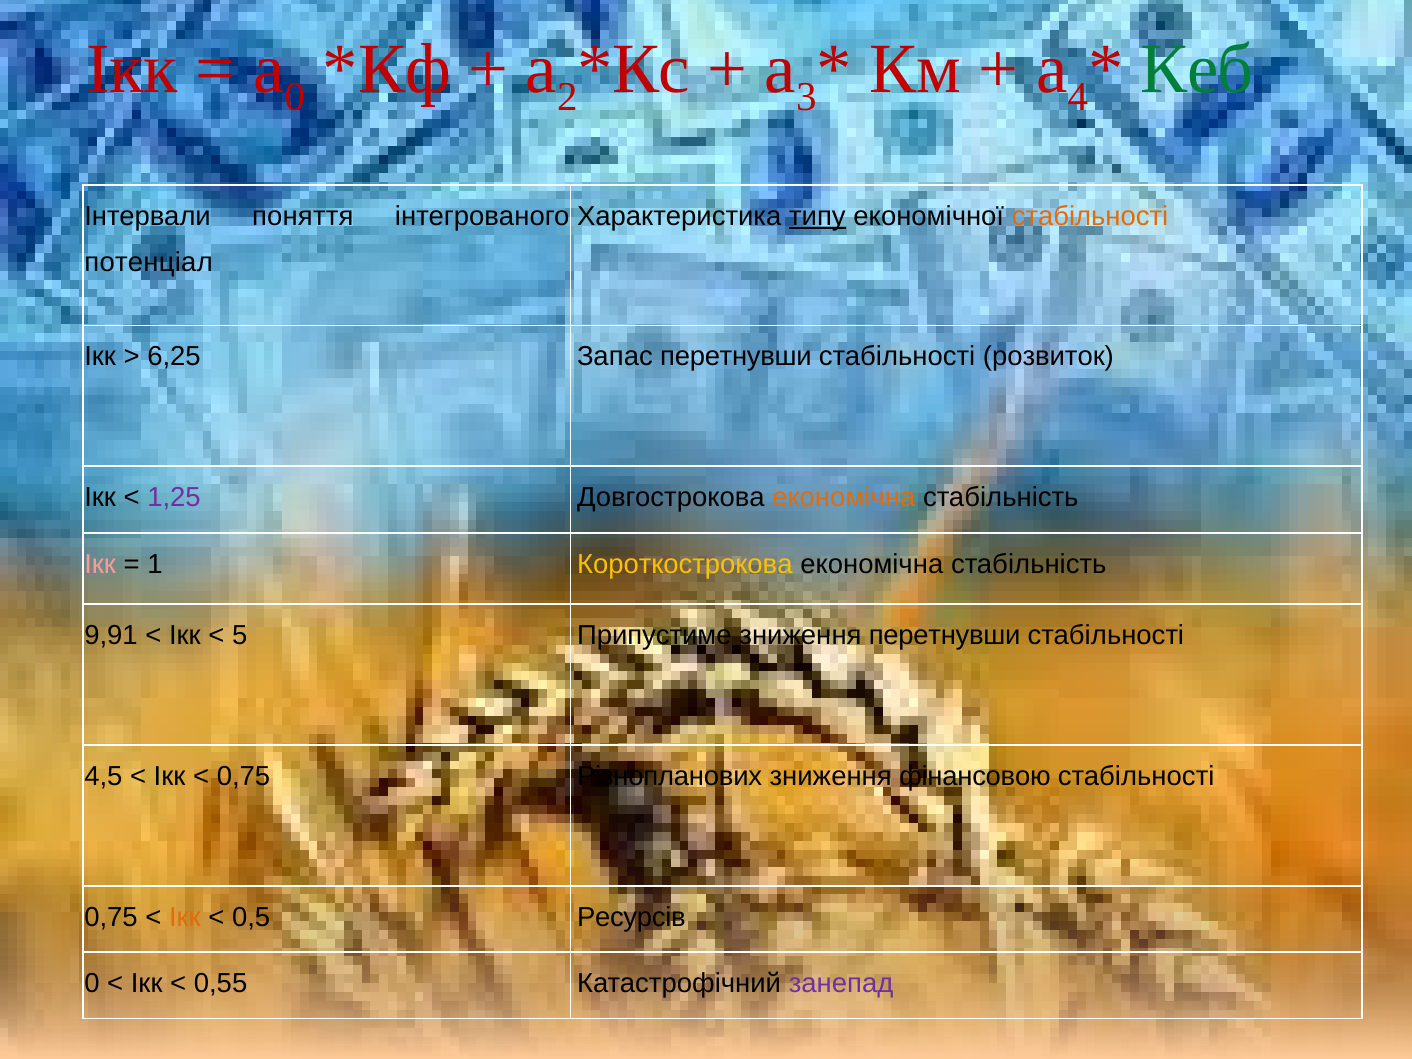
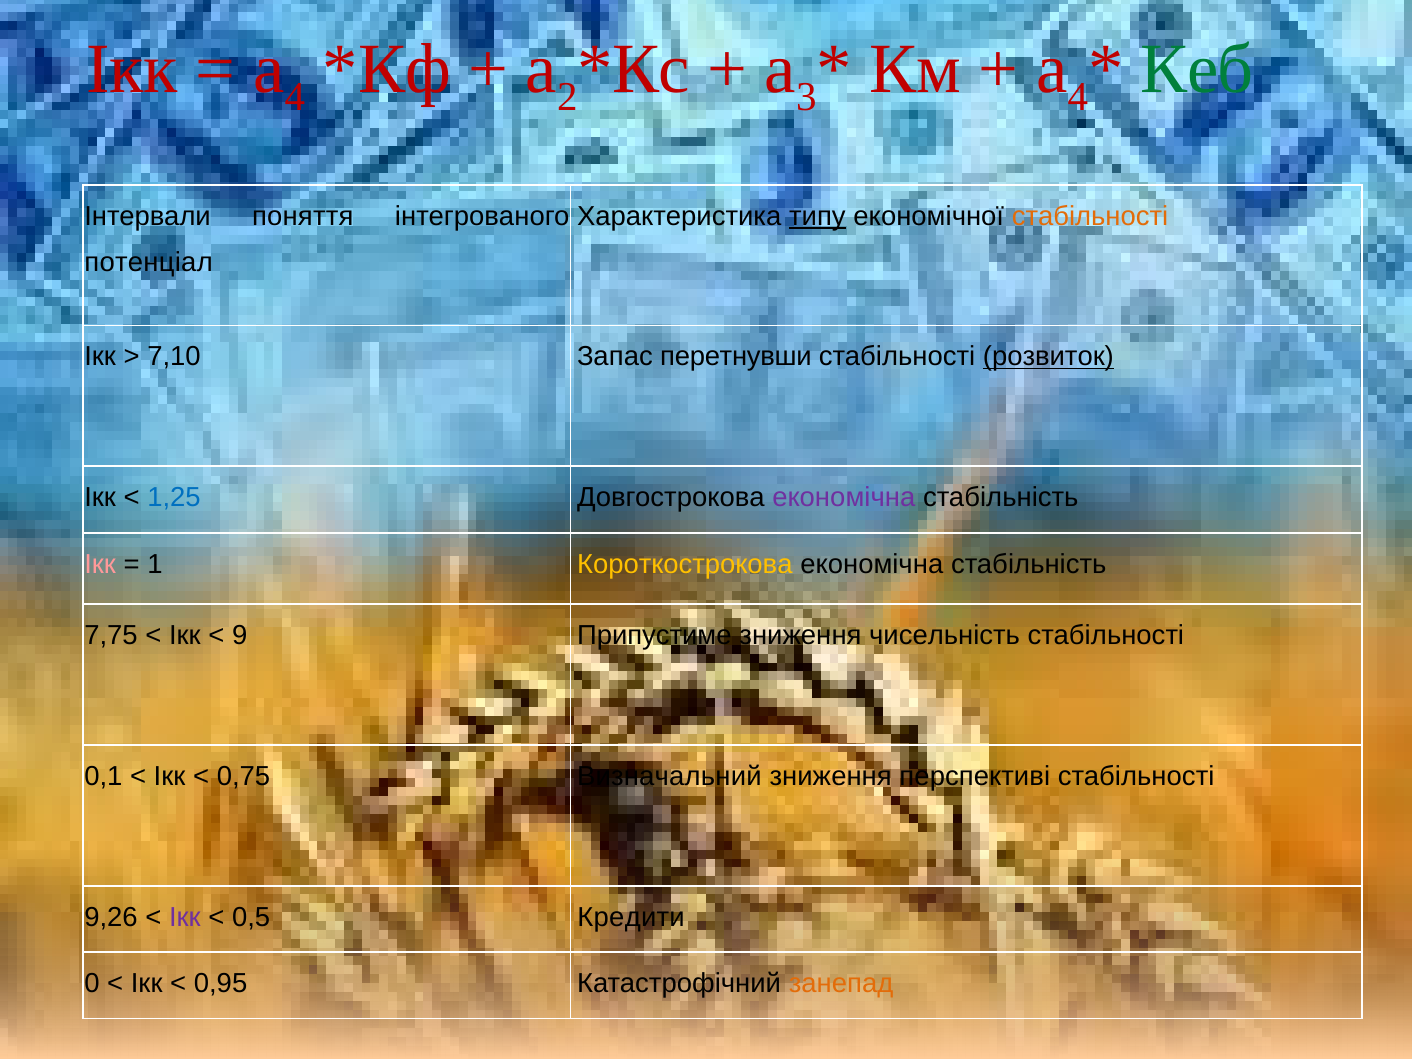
0 at (295, 97): 0 -> 4
6,25: 6,25 -> 7,10
розвиток underline: none -> present
1,25 colour: purple -> blue
економічна at (844, 498) colour: orange -> purple
9,91: 9,91 -> 7,75
5: 5 -> 9
зниження перетнувши: перетнувши -> чисельність
4,5: 4,5 -> 0,1
Різнопланових: Різнопланових -> Визначальний
фінансовою: фінансовою -> перспективі
0,75 at (111, 917): 0,75 -> 9,26
Ікк at (185, 917) colour: orange -> purple
Ресурсів: Ресурсів -> Кредити
0,55: 0,55 -> 0,95
занепад colour: purple -> orange
